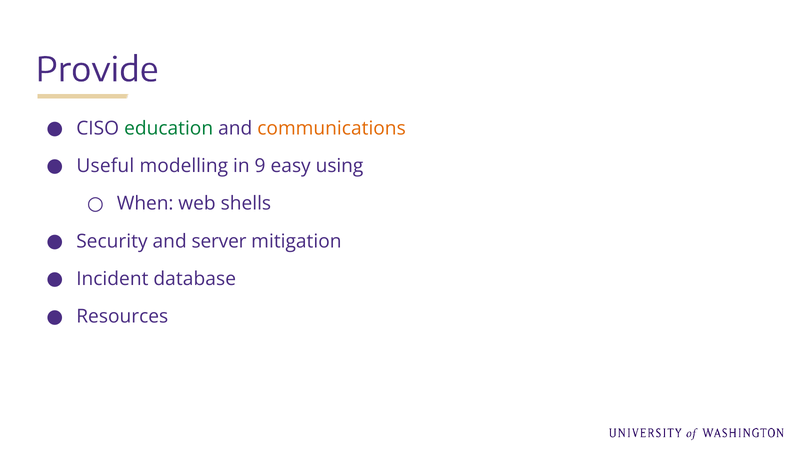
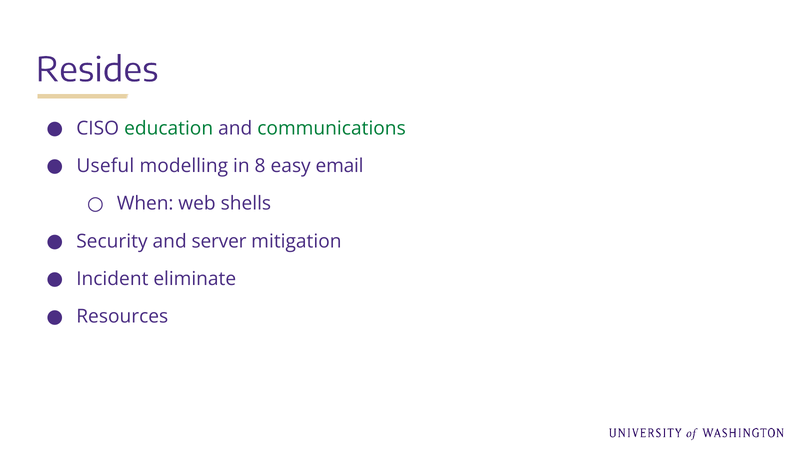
Provide: Provide -> Resides
communications colour: orange -> green
9: 9 -> 8
using: using -> email
database: database -> eliminate
